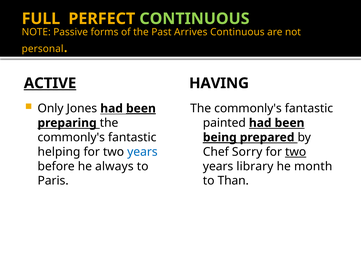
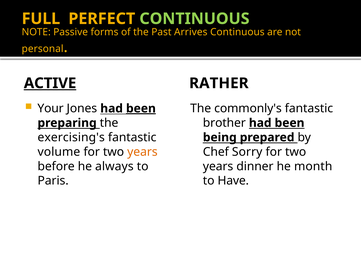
HAVING: HAVING -> RATHER
Only: Only -> Your
painted: painted -> brother
commonly's at (71, 137): commonly's -> exercising's
being underline: present -> none
helping: helping -> volume
years at (142, 152) colour: blue -> orange
two at (296, 152) underline: present -> none
library: library -> dinner
Than: Than -> Have
